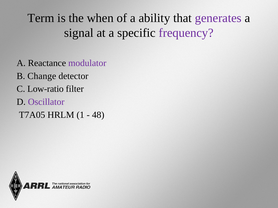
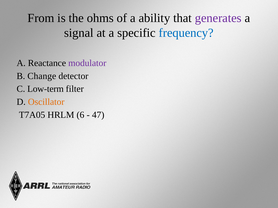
Term: Term -> From
when: when -> ohms
frequency colour: purple -> blue
Low-ratio: Low-ratio -> Low-term
Oscillator colour: purple -> orange
1: 1 -> 6
48: 48 -> 47
